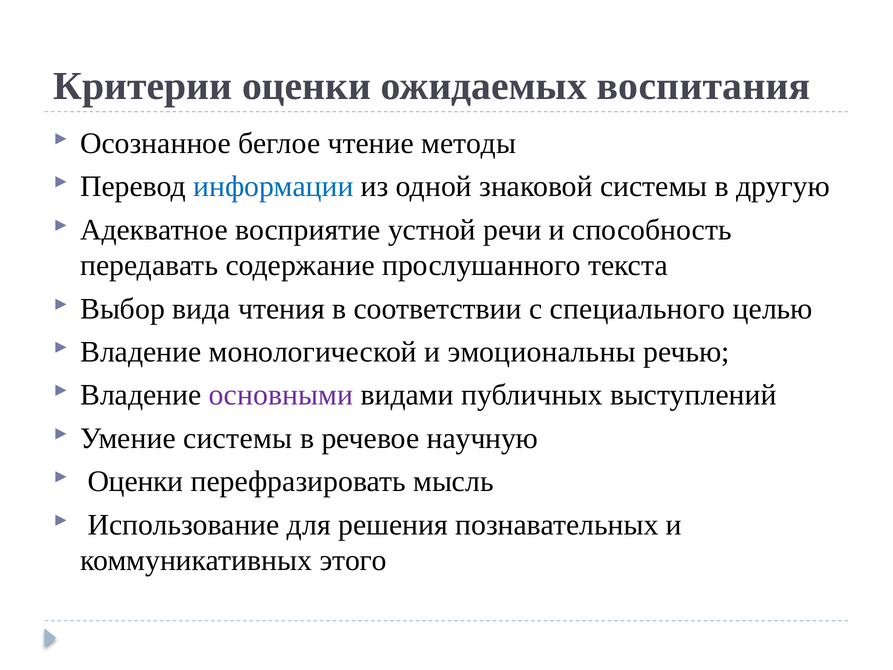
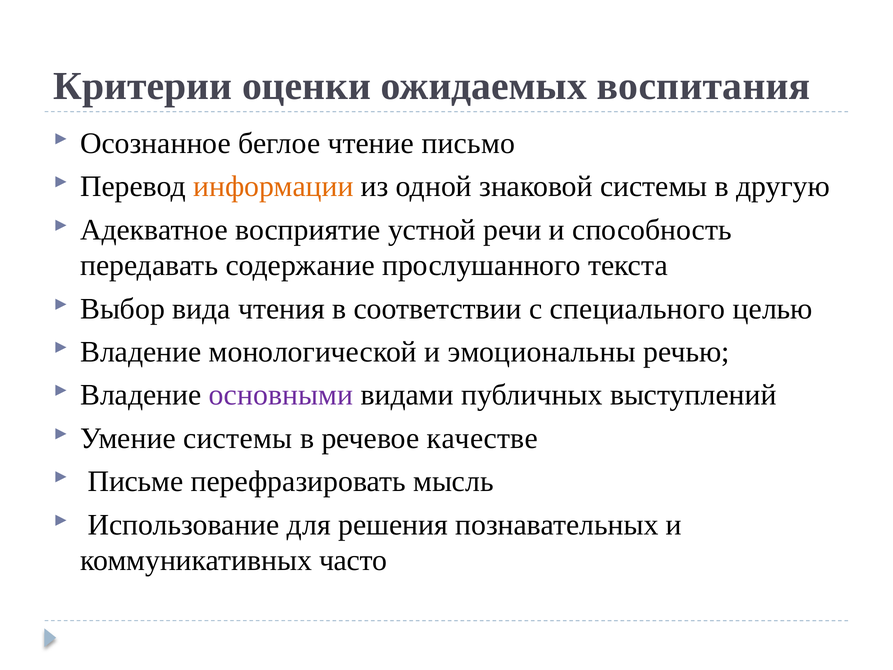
методы: методы -> письмо
информации colour: blue -> orange
научную: научную -> качестве
Оценки at (136, 481): Оценки -> Письме
этого: этого -> часто
